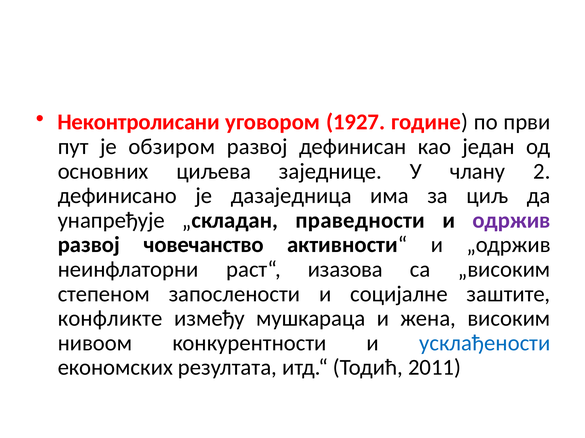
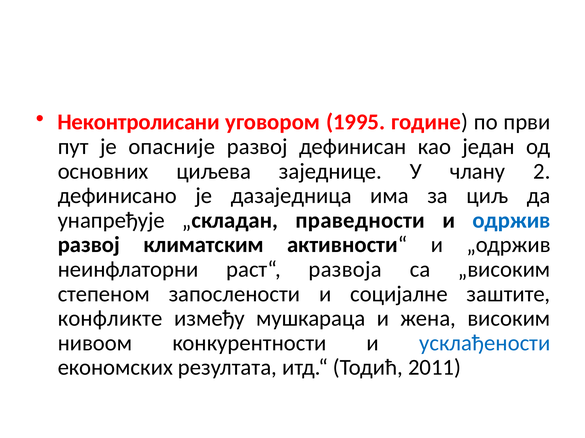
1927: 1927 -> 1995
обзиром: обзиром -> опасније
одржив colour: purple -> blue
човечанство: човечанство -> климатским
изазова: изазова -> развоја
